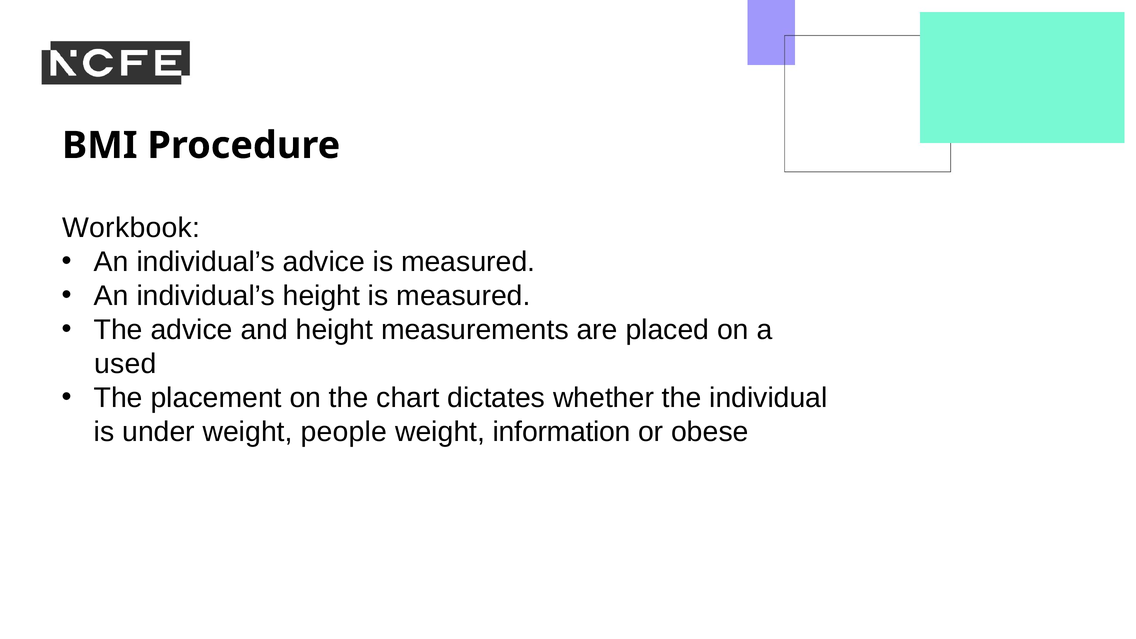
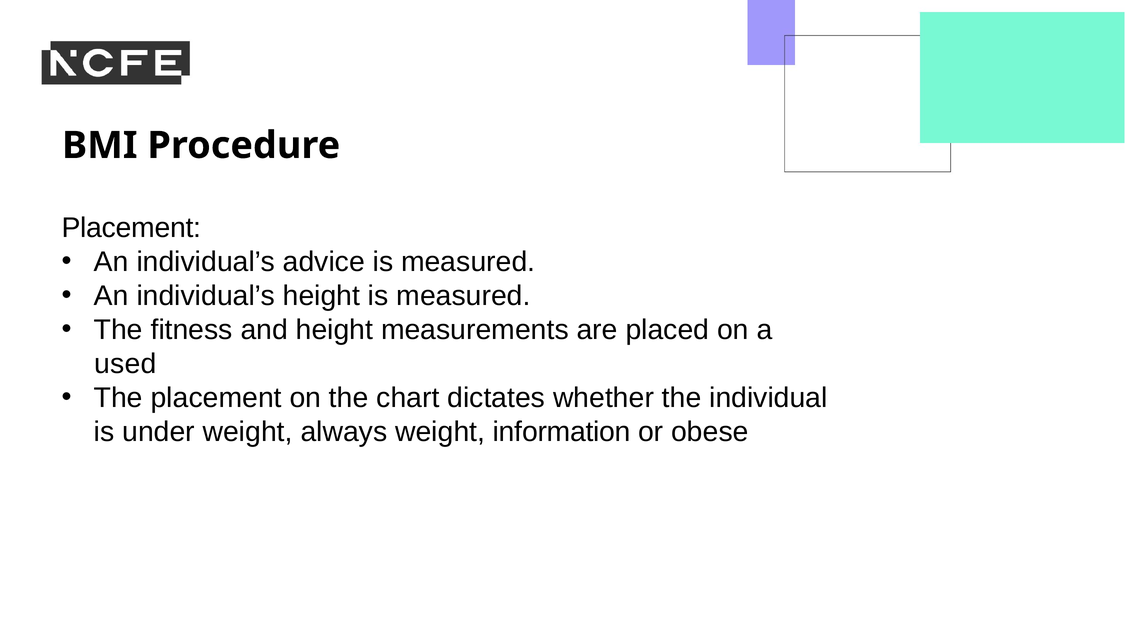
Workbook at (131, 228): Workbook -> Placement
The advice: advice -> fitness
people: people -> always
